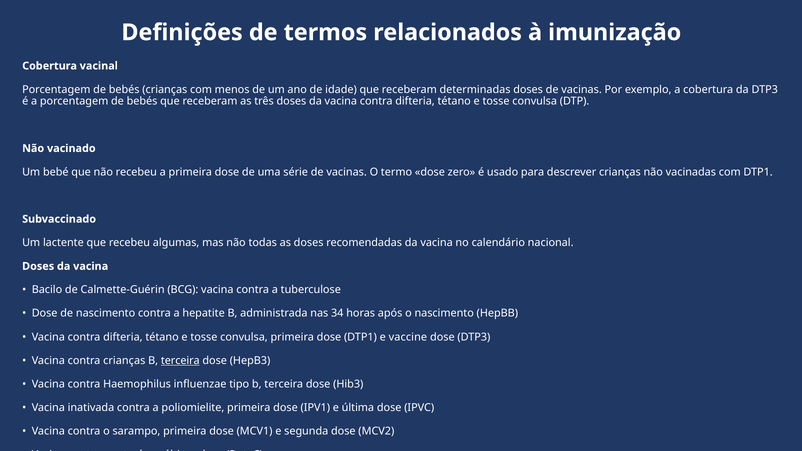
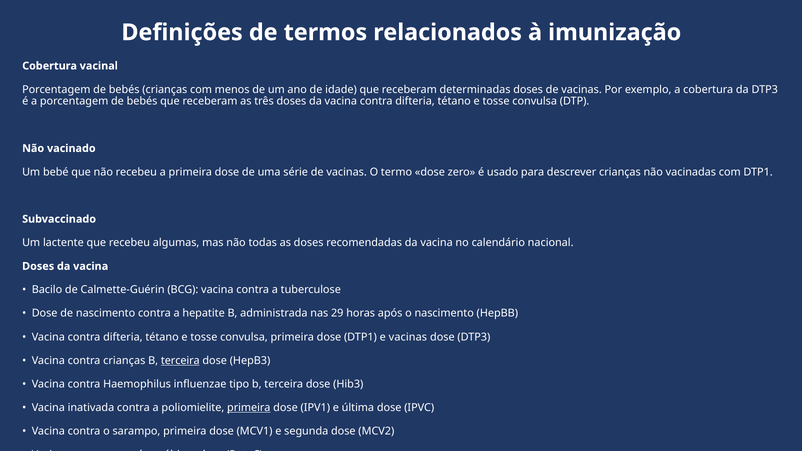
34: 34 -> 29
e vaccine: vaccine -> vacinas
primeira at (249, 408) underline: none -> present
